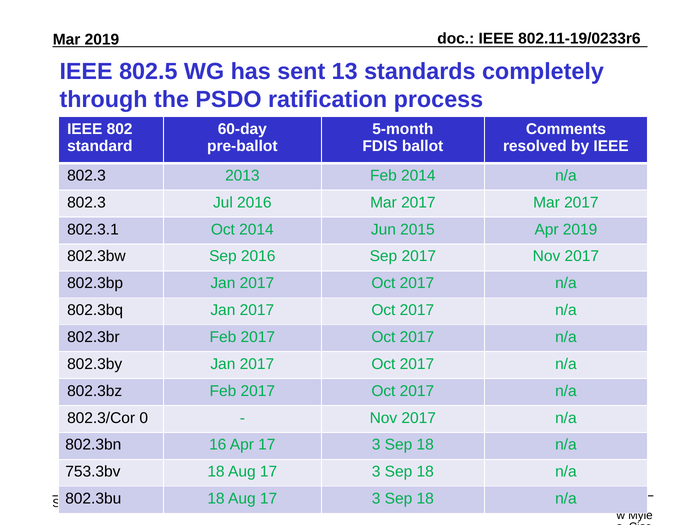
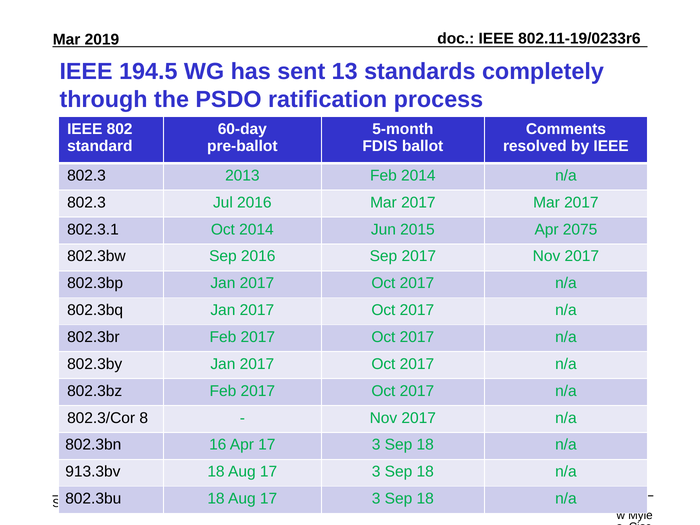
802.5: 802.5 -> 194.5
Apr 2019: 2019 -> 2075
0: 0 -> 8
753.3bv: 753.3bv -> 913.3bv
